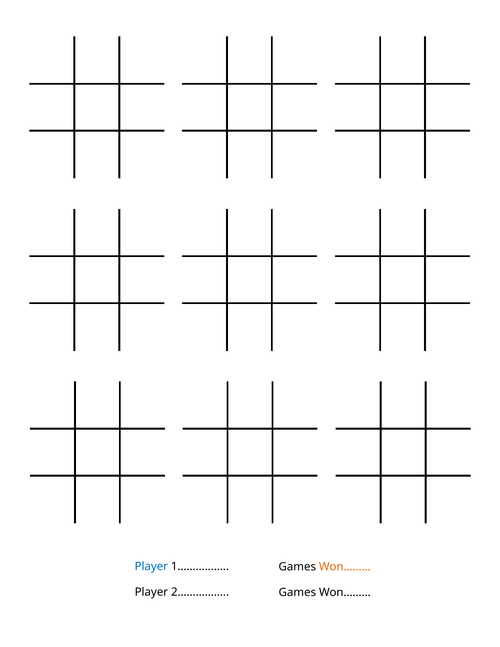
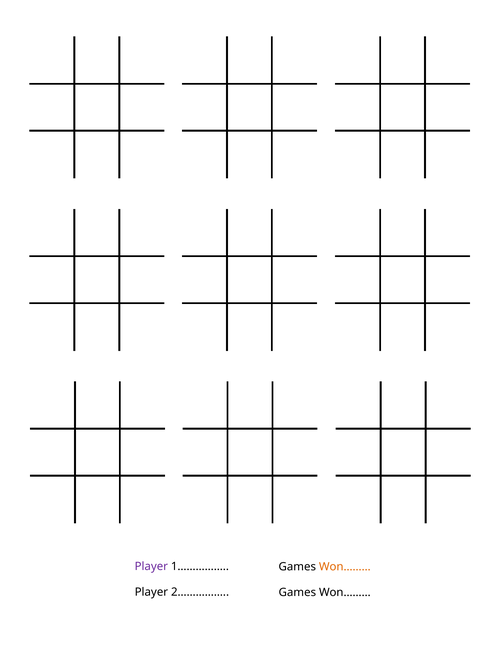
Player at (151, 566) colour: blue -> purple
